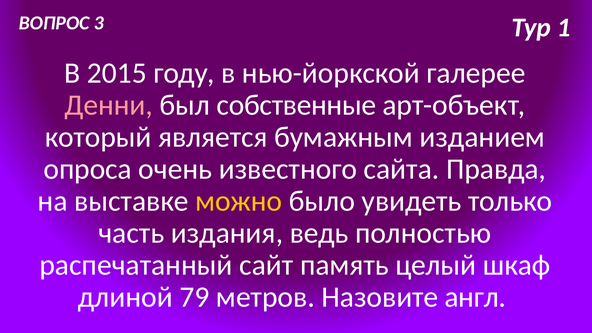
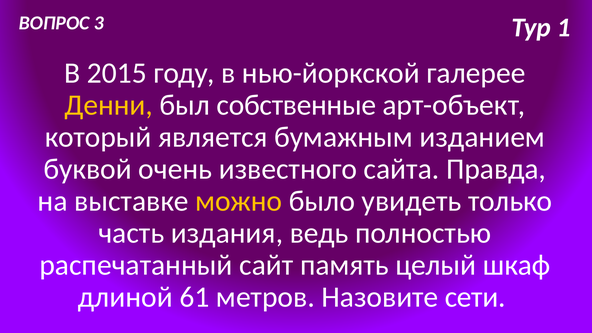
Денни colour: pink -> yellow
опроса: опроса -> буквой
79: 79 -> 61
англ: англ -> сети
